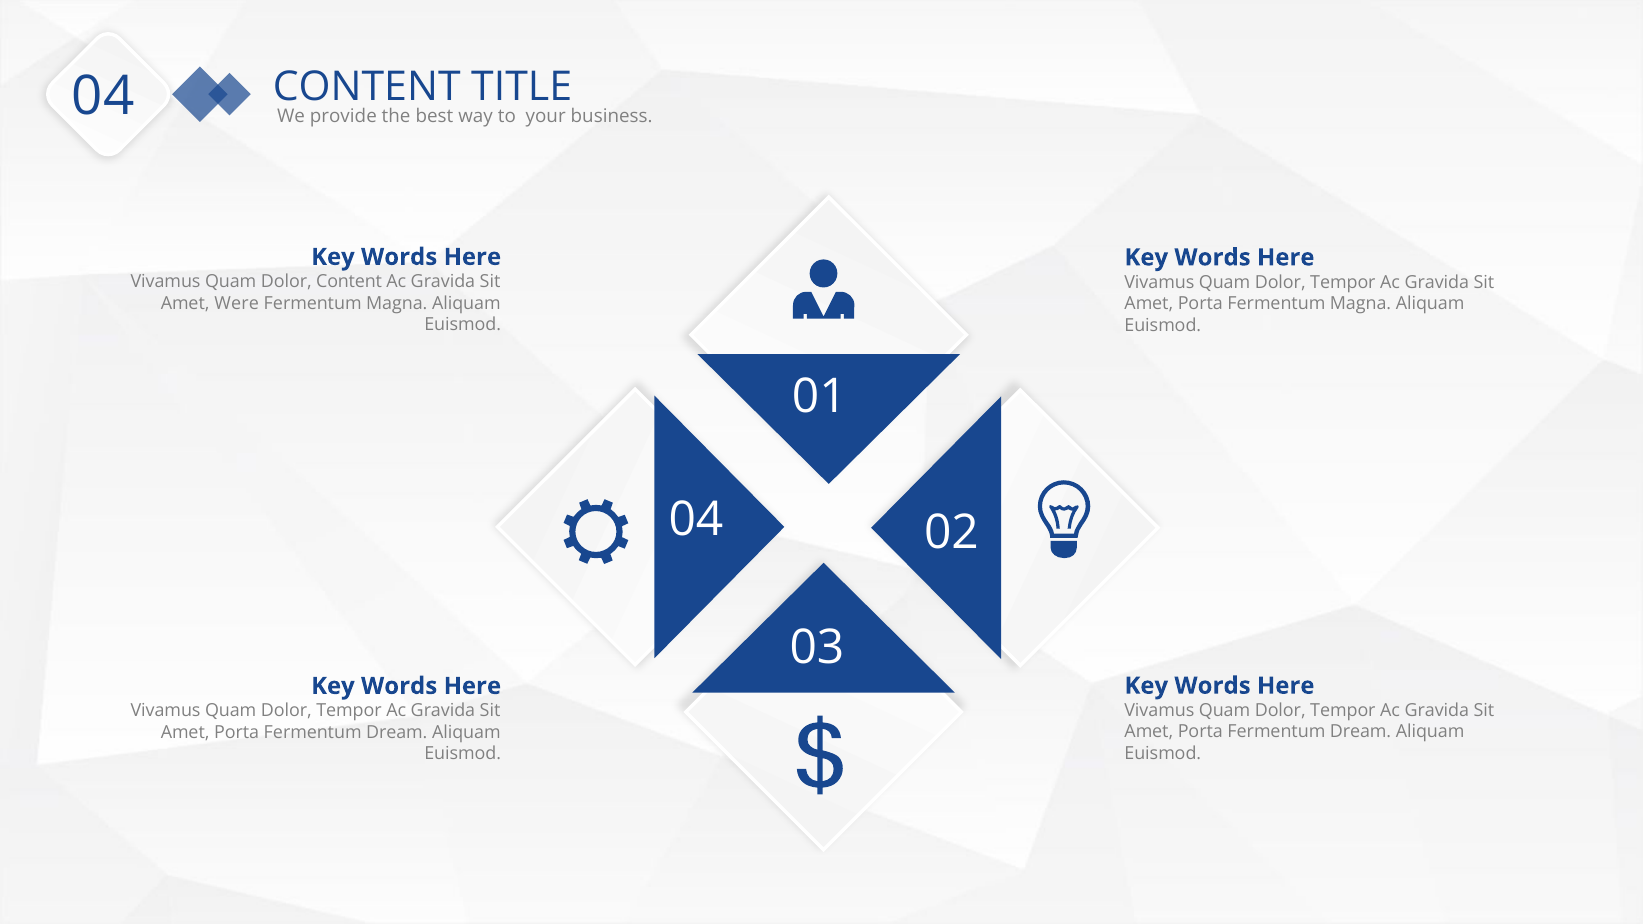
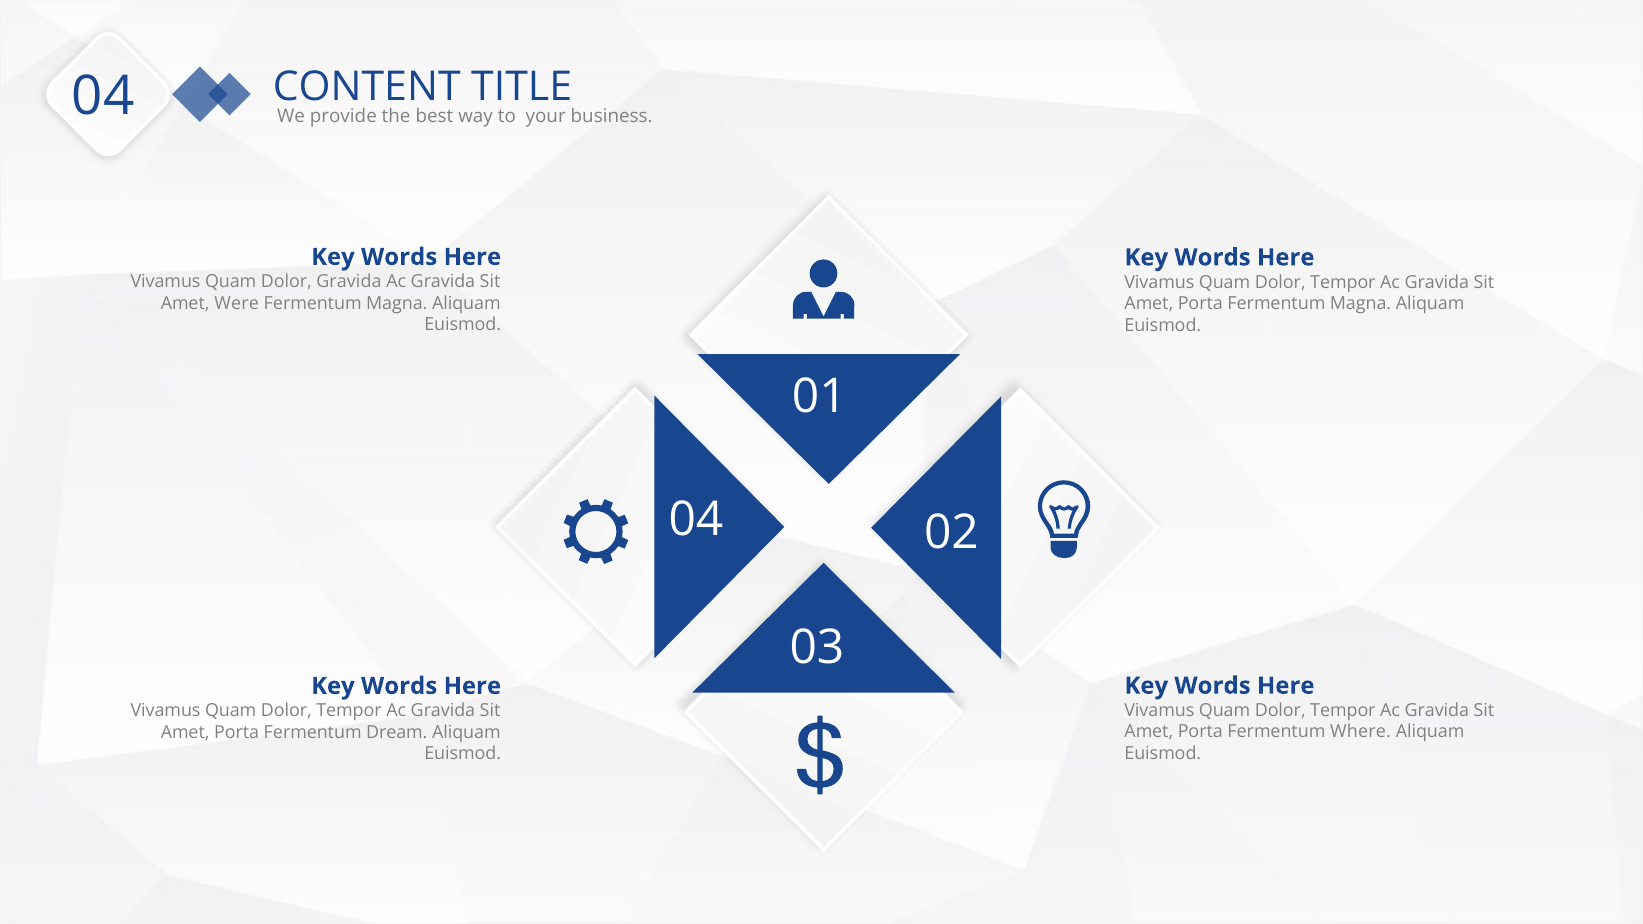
Dolor Content: Content -> Gravida
Dream at (1361, 732): Dream -> Where
